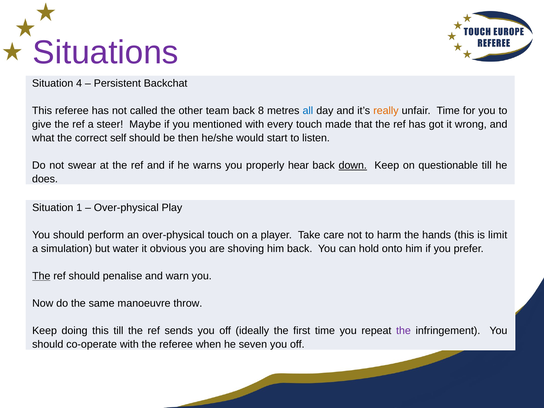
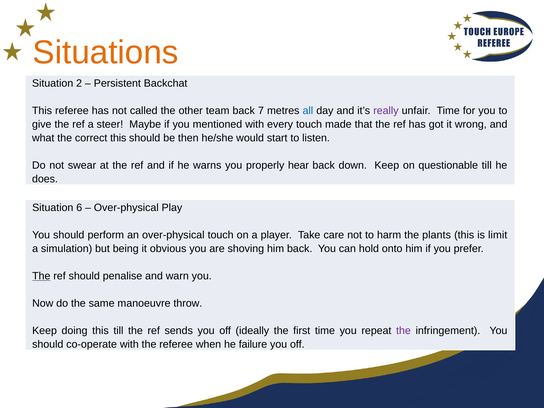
Situations colour: purple -> orange
4: 4 -> 2
8: 8 -> 7
really colour: orange -> purple
correct self: self -> this
down underline: present -> none
1: 1 -> 6
hands: hands -> plants
water: water -> being
seven: seven -> failure
